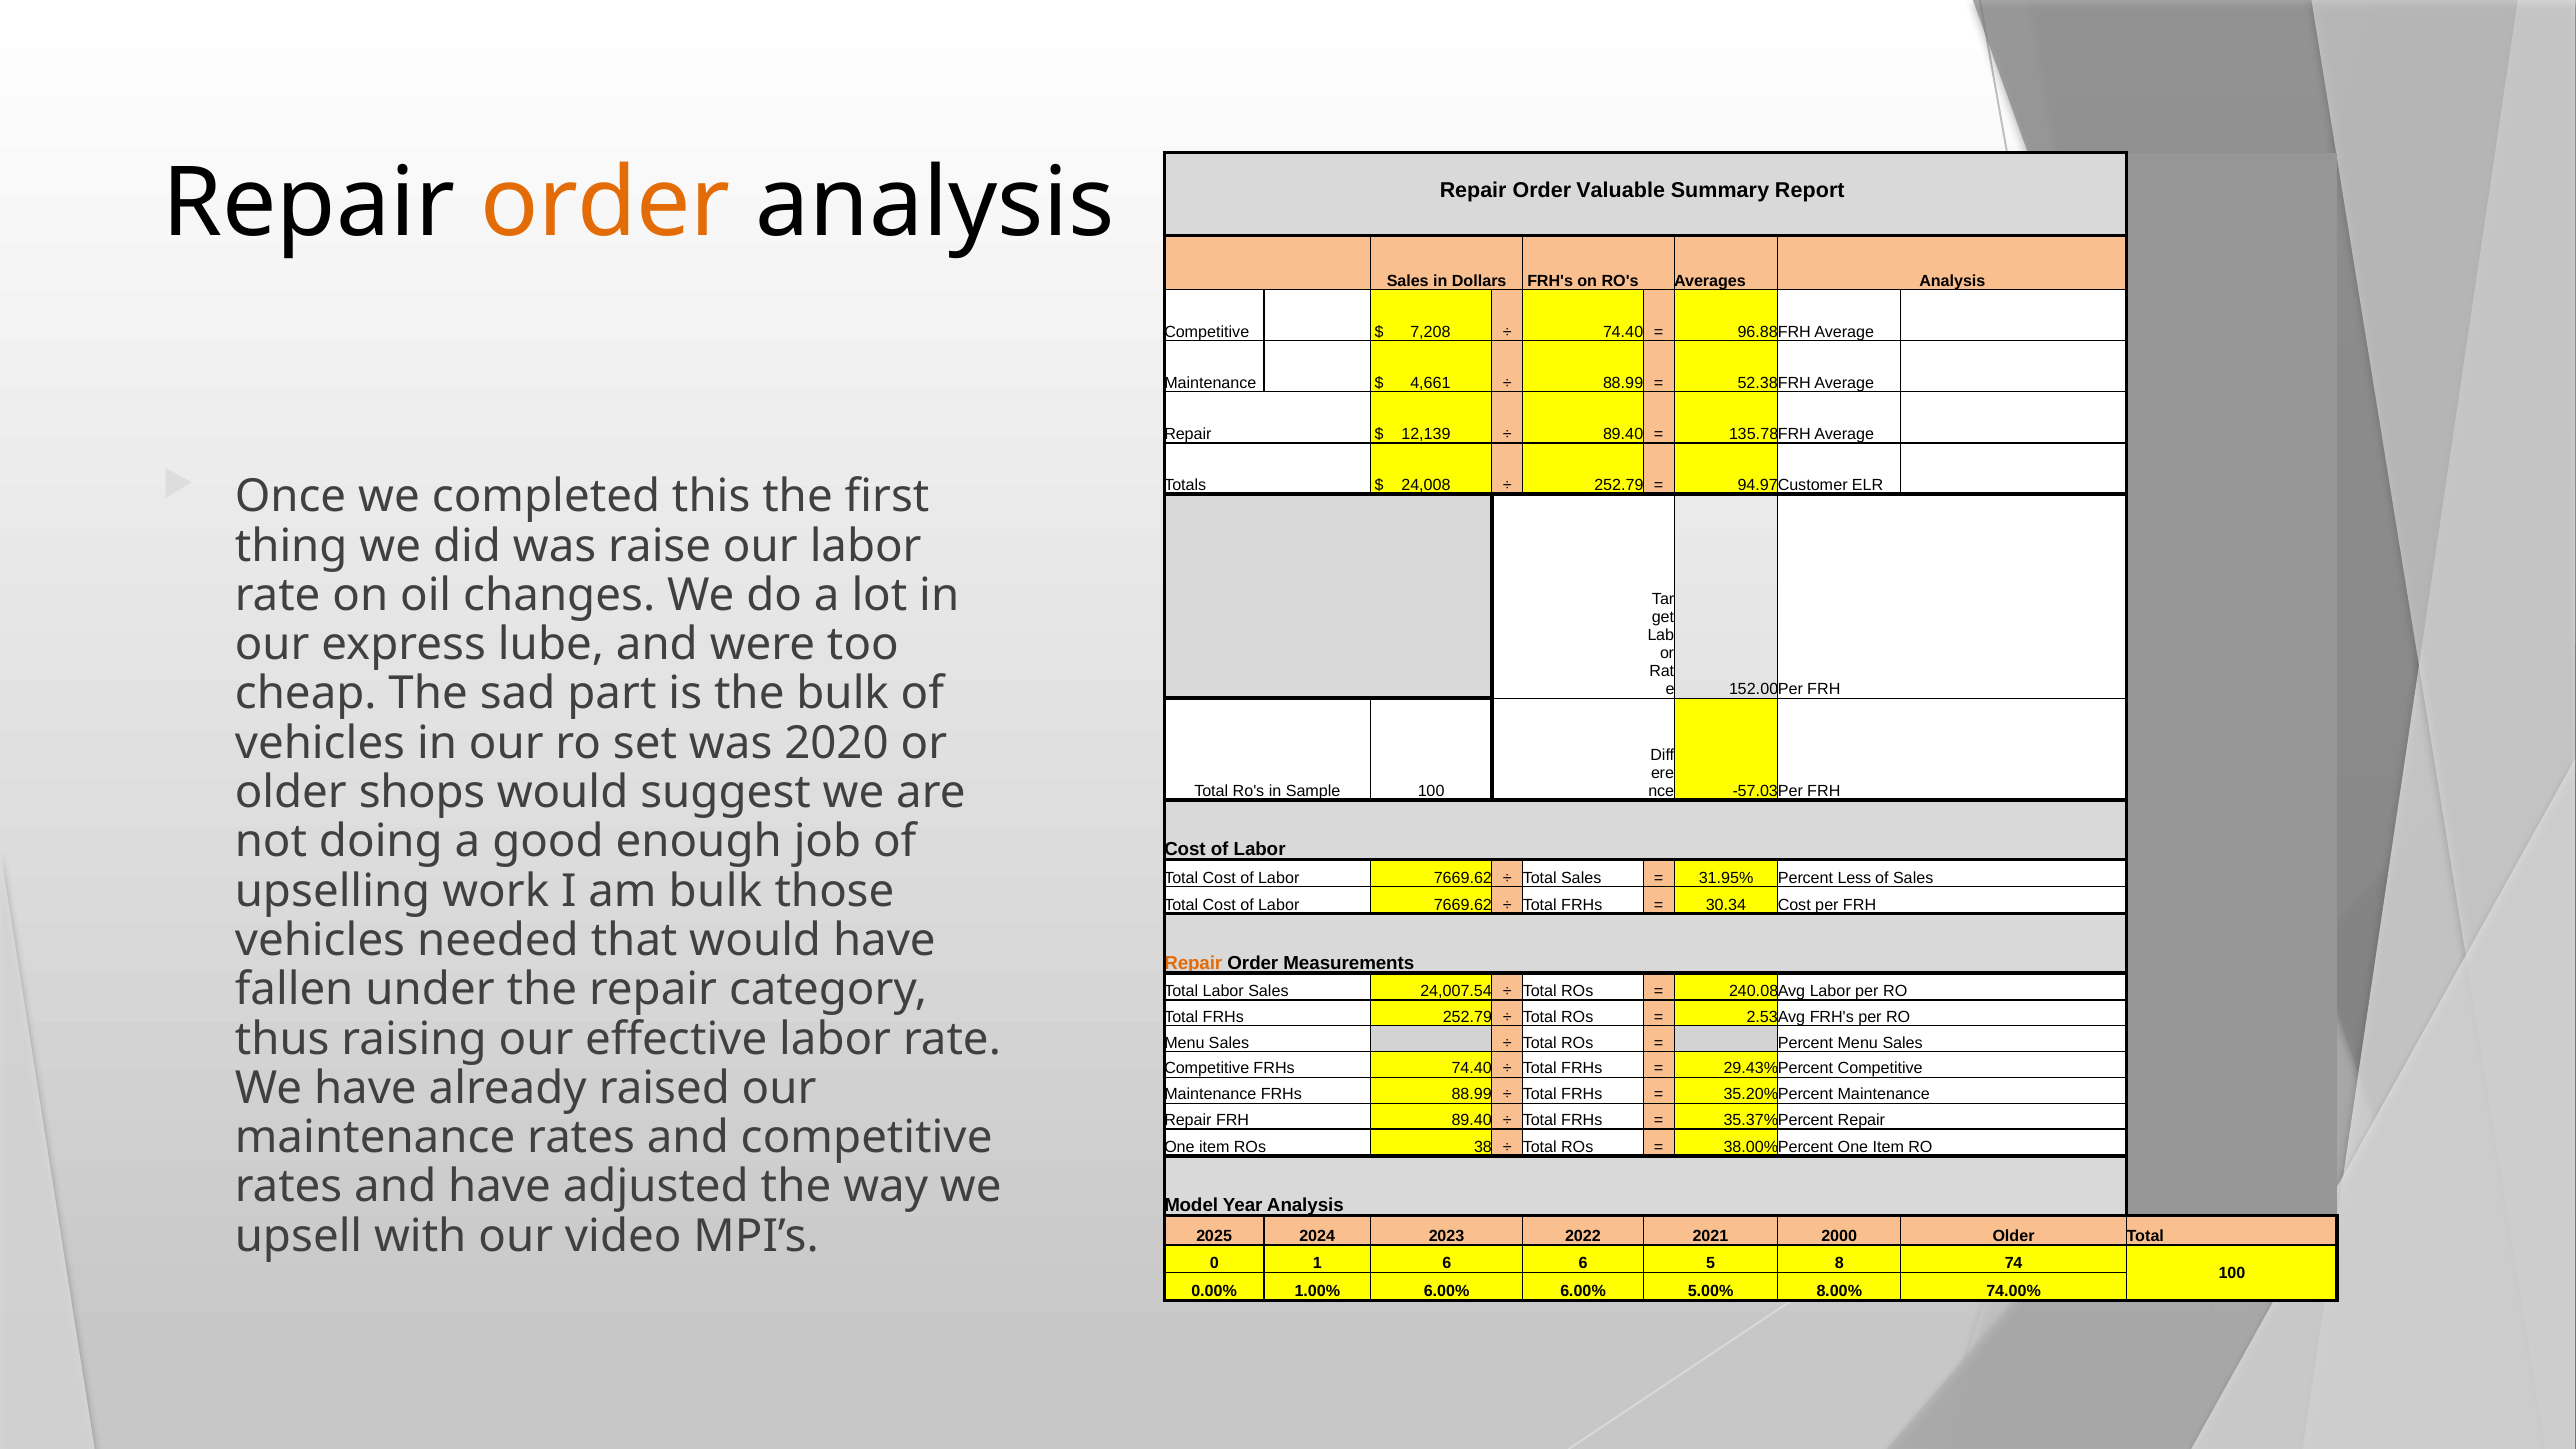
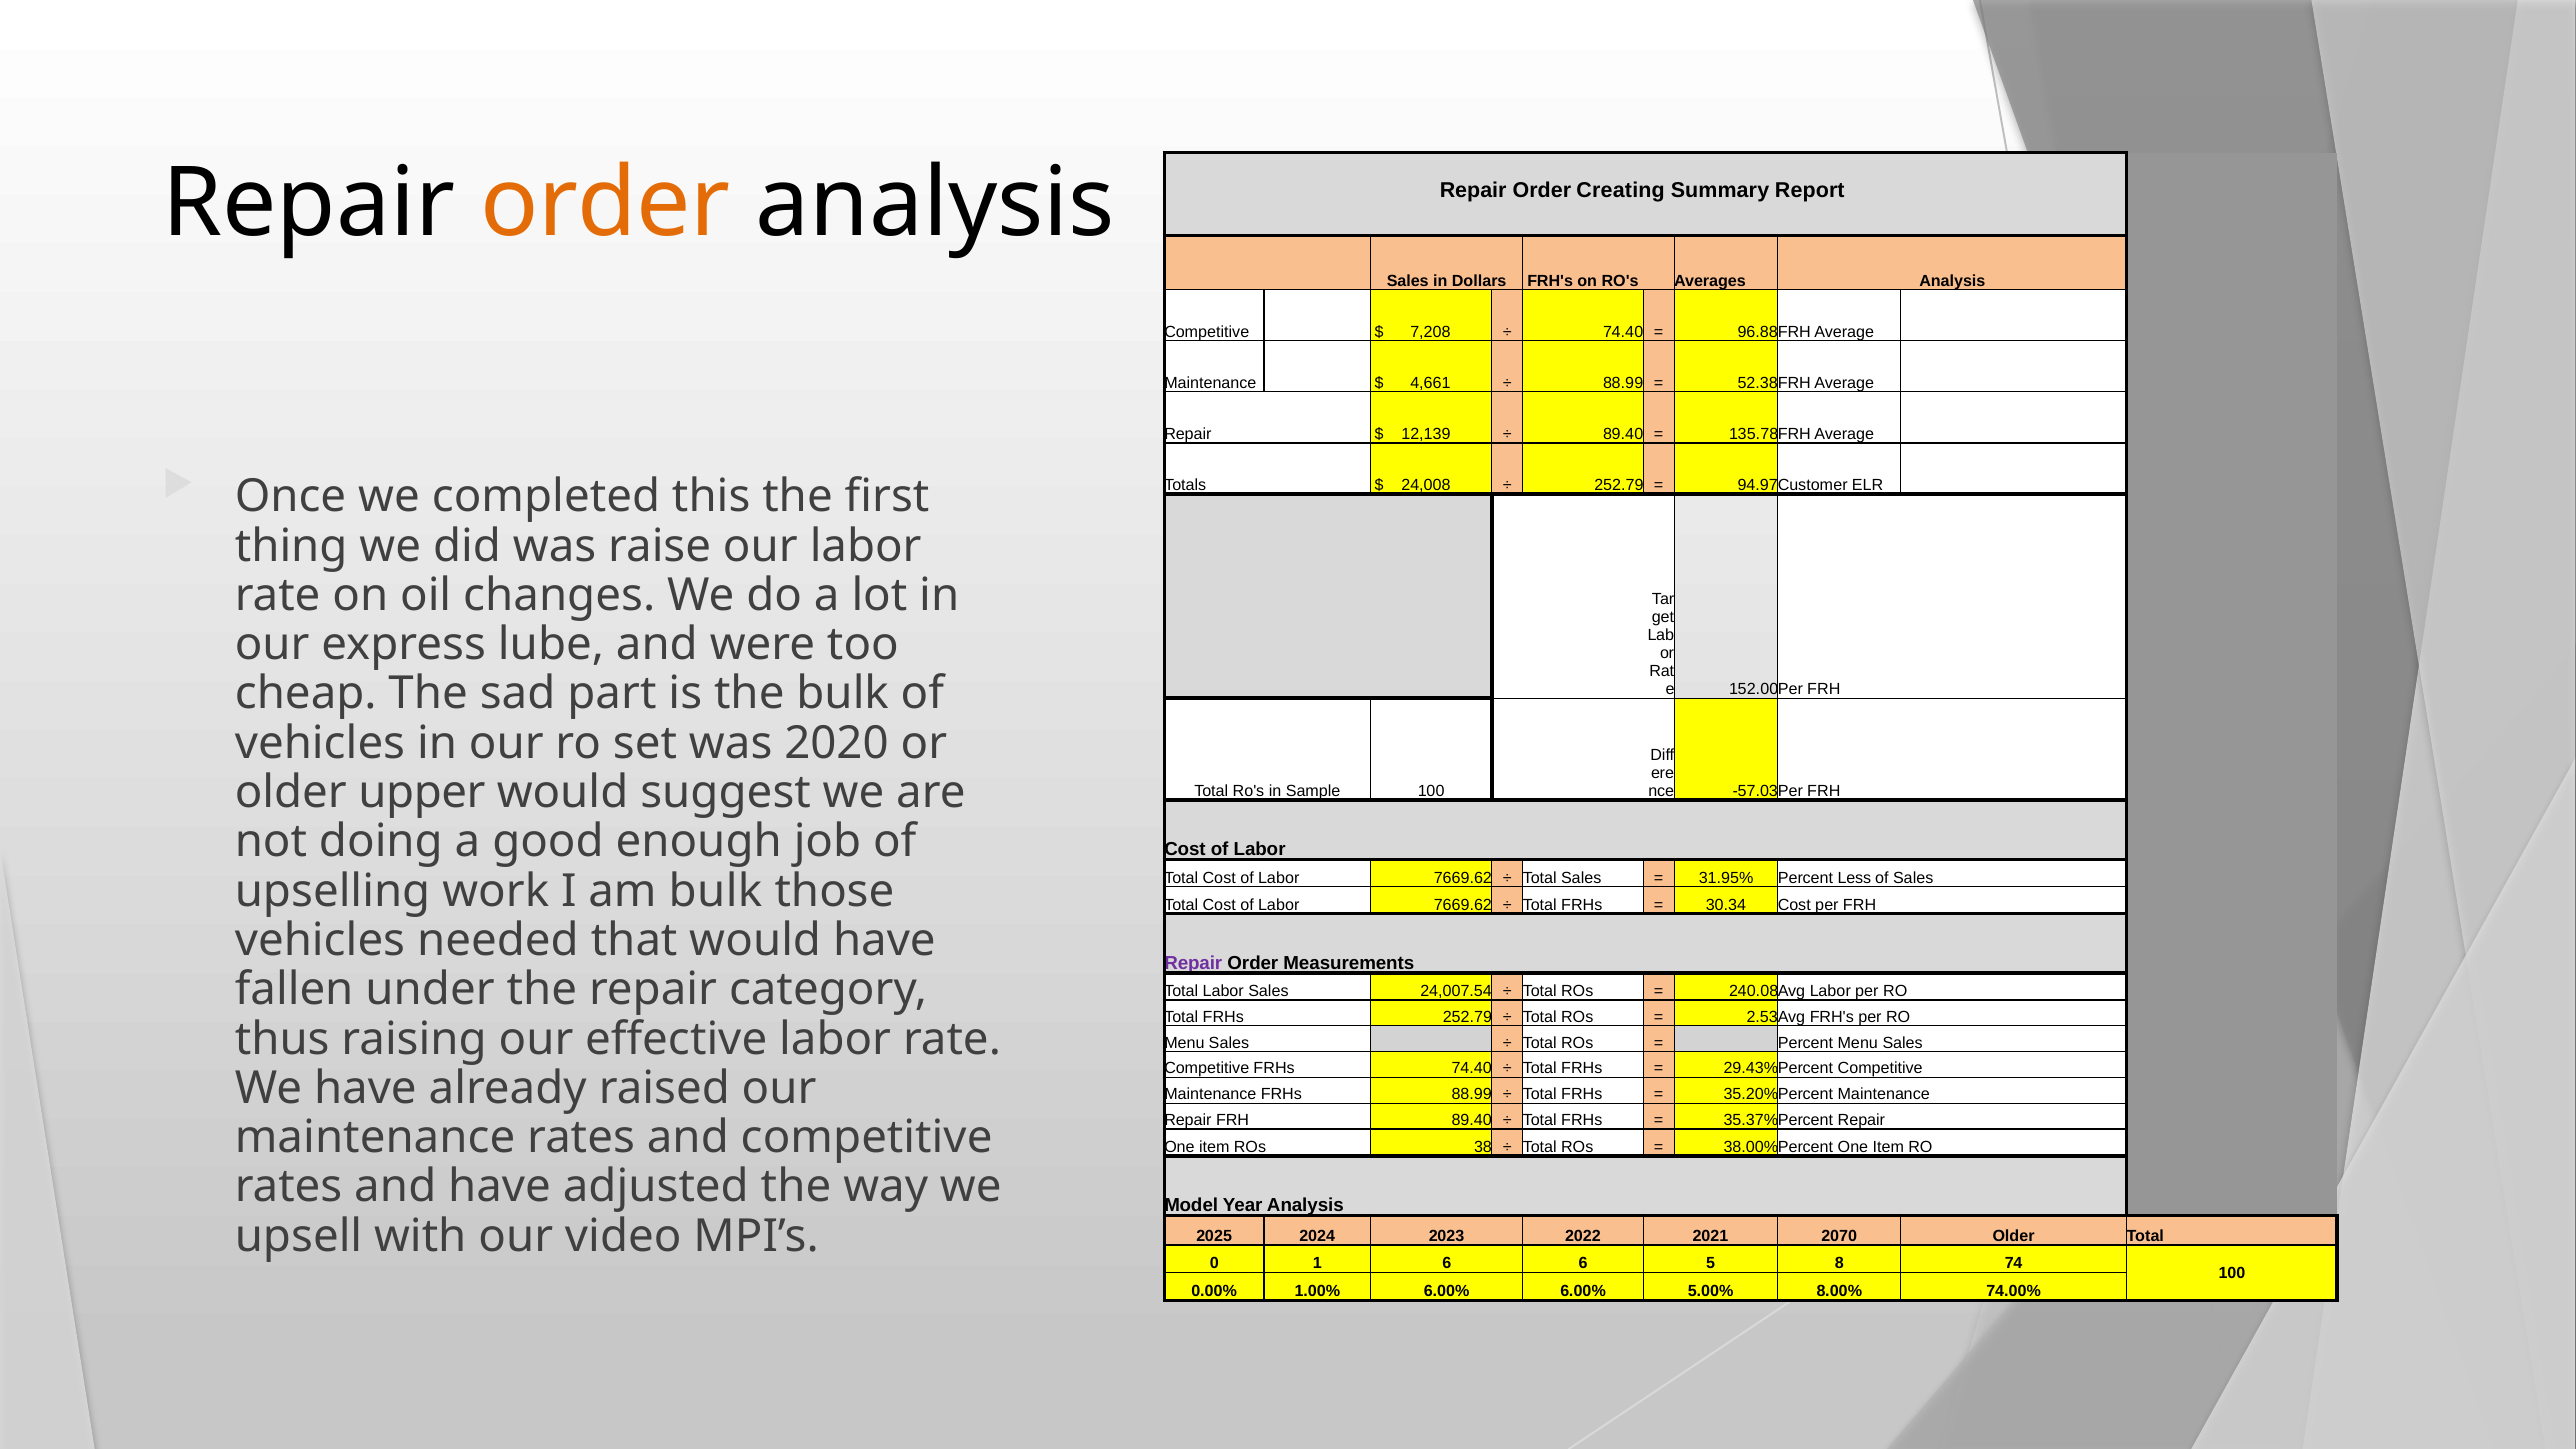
Valuable: Valuable -> Creating
shops: shops -> upper
Repair at (1193, 963) colour: orange -> purple
2000: 2000 -> 2070
